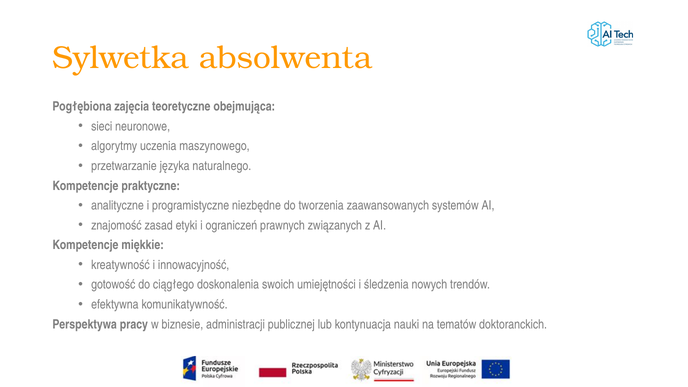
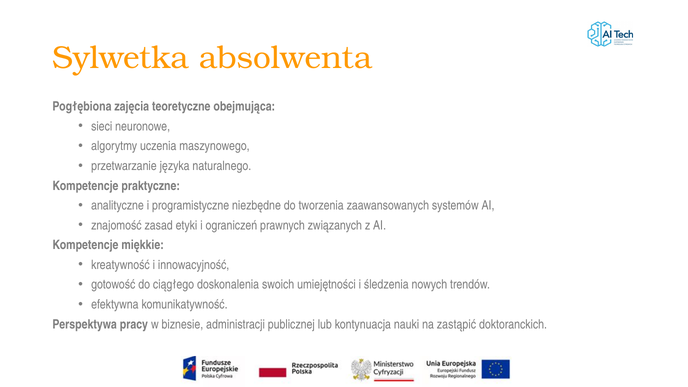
tematów: tematów -> zastąpić
